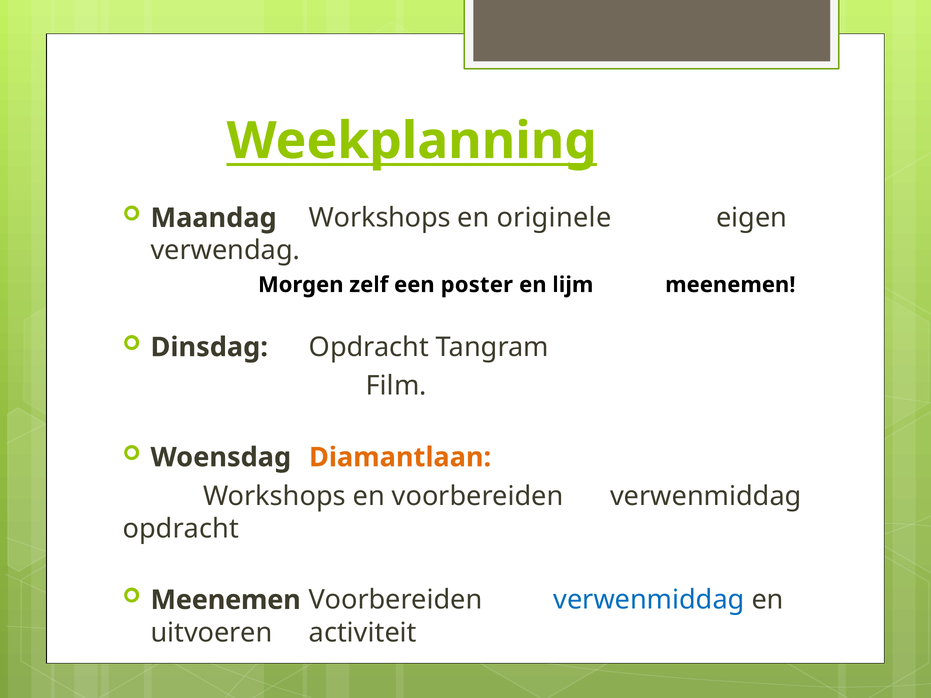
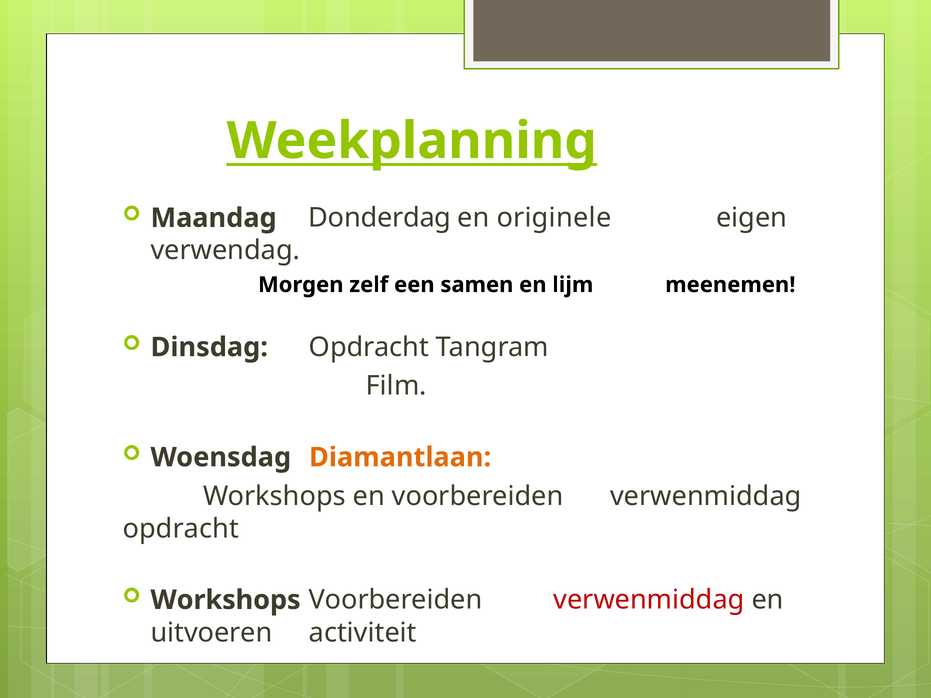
Maandag Workshops: Workshops -> Donderdag
poster: poster -> samen
Meenemen at (226, 600): Meenemen -> Workshops
verwenmiddag at (649, 600) colour: blue -> red
